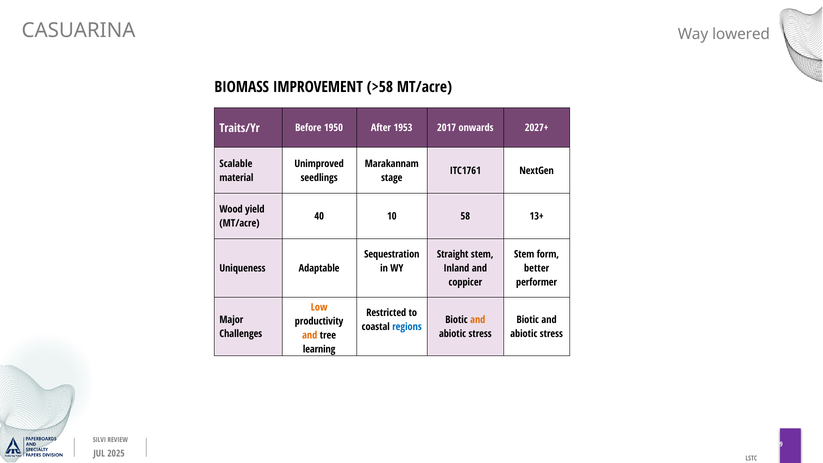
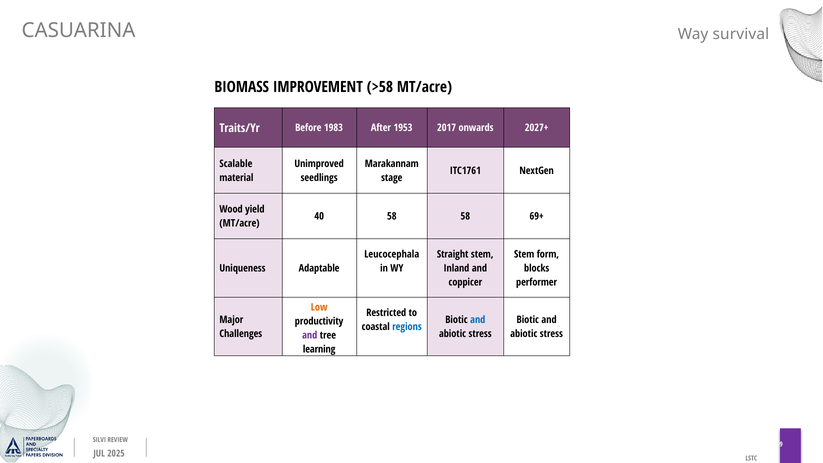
lowered: lowered -> survival
1950: 1950 -> 1983
40 10: 10 -> 58
13+: 13+ -> 69+
Sequestration: Sequestration -> Leucocephala
better: better -> blocks
and at (478, 320) colour: orange -> blue
and at (310, 335) colour: orange -> purple
